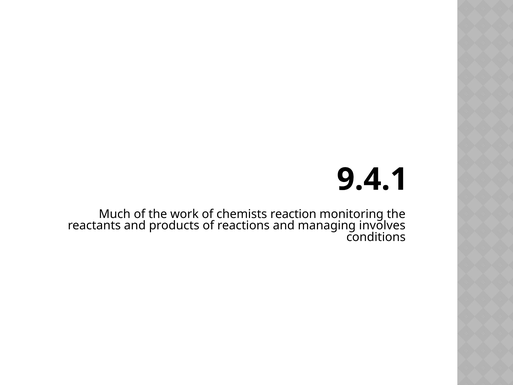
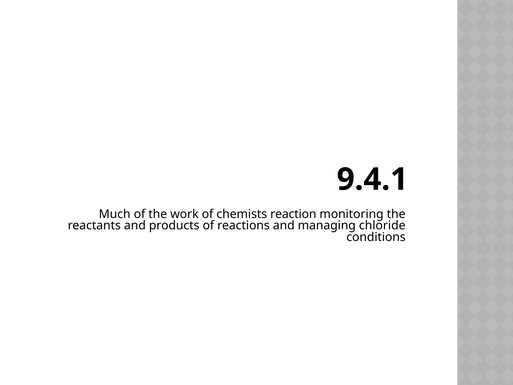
involves: involves -> chloride
